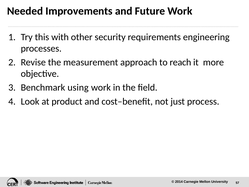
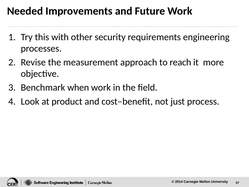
using: using -> when
